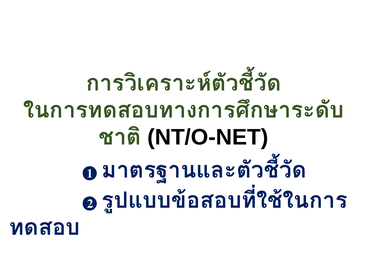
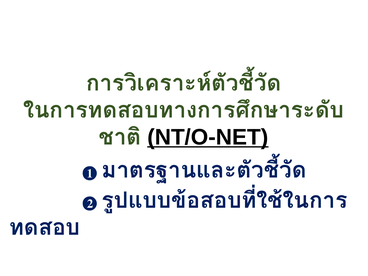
NT/O-NET underline: none -> present
